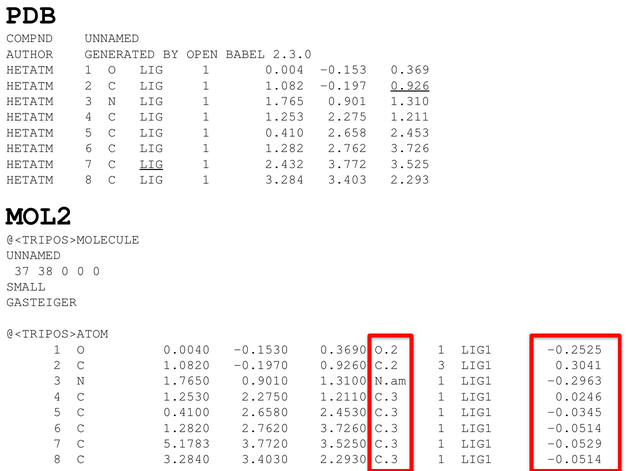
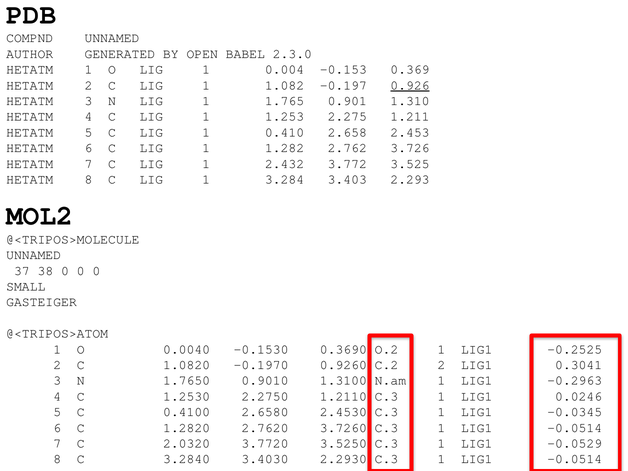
LIG at (151, 164) underline: present -> none
3 at (441, 365): 3 -> 2
5.1783: 5.1783 -> 2.0320
